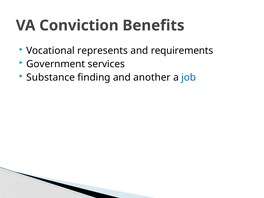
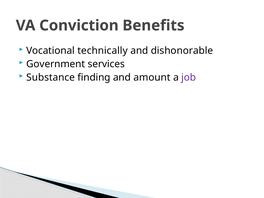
represents: represents -> technically
requirements: requirements -> dishonorable
another: another -> amount
job colour: blue -> purple
